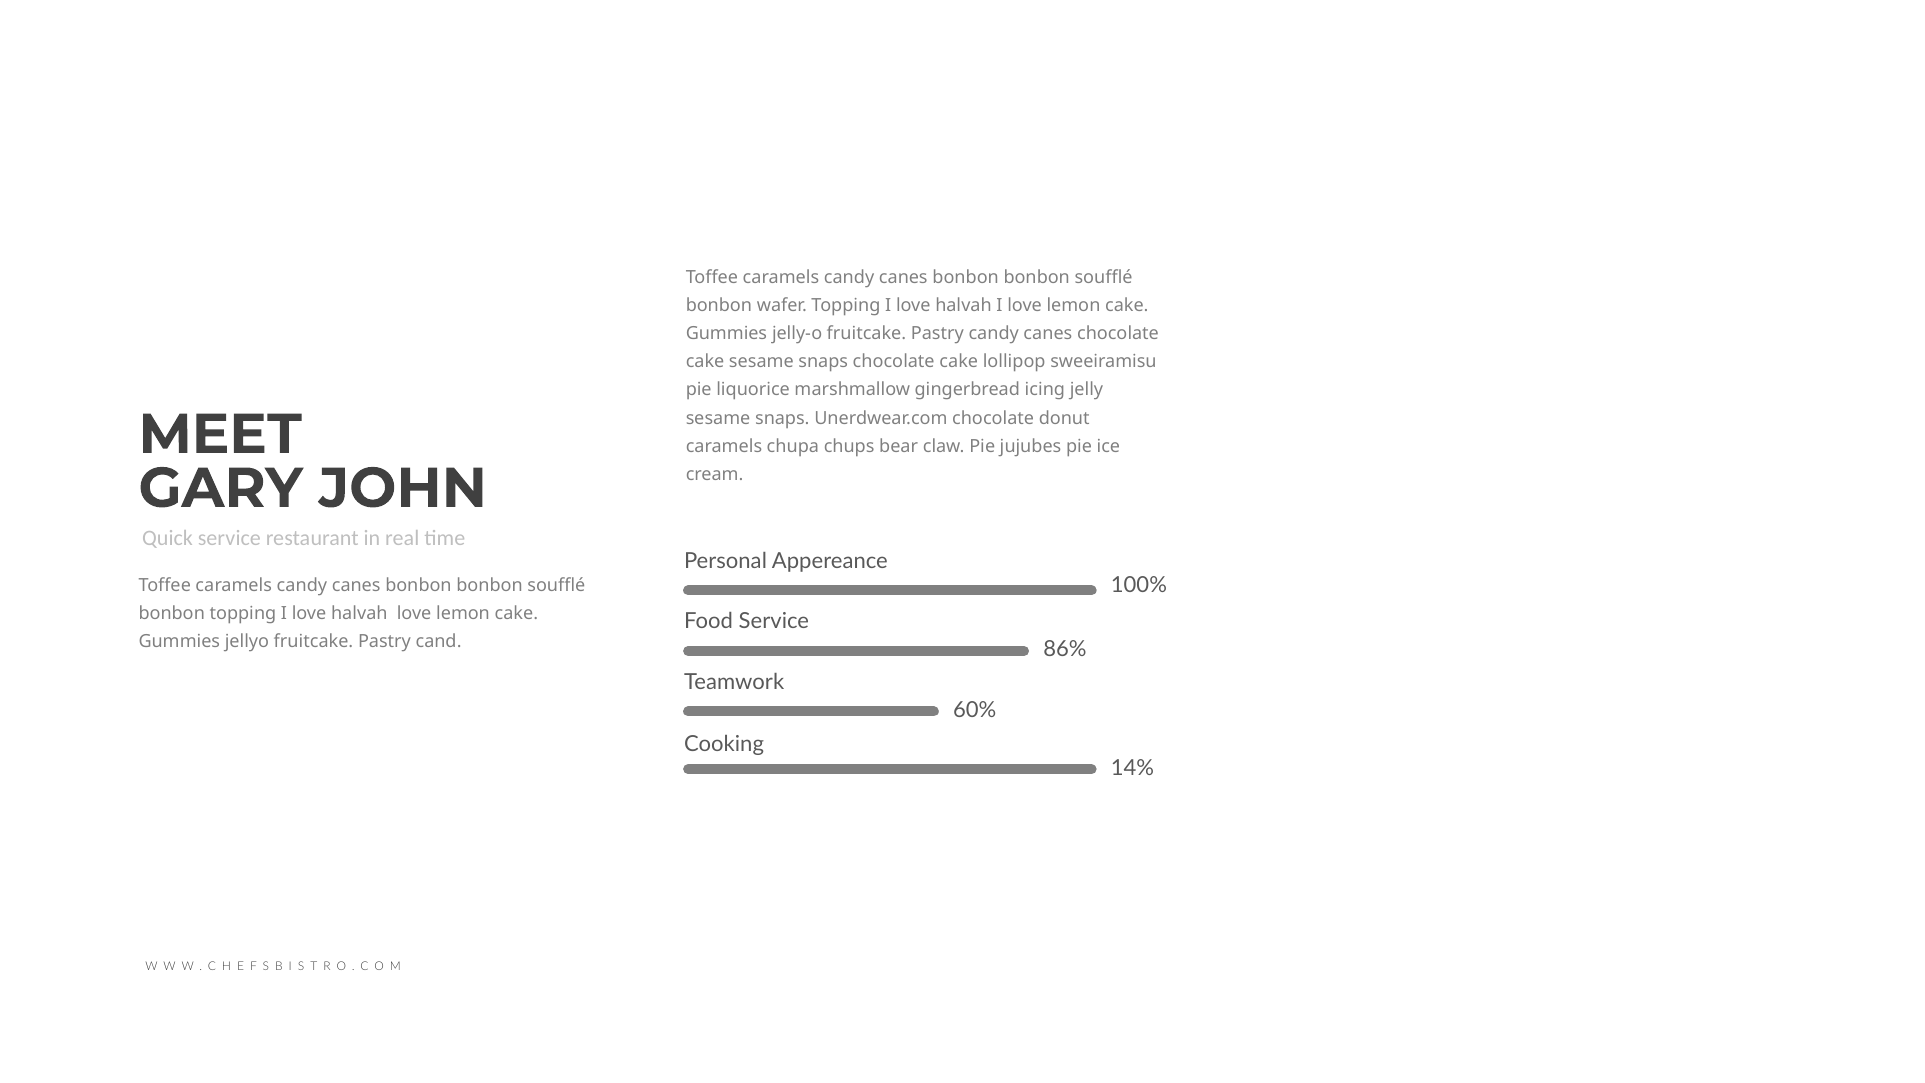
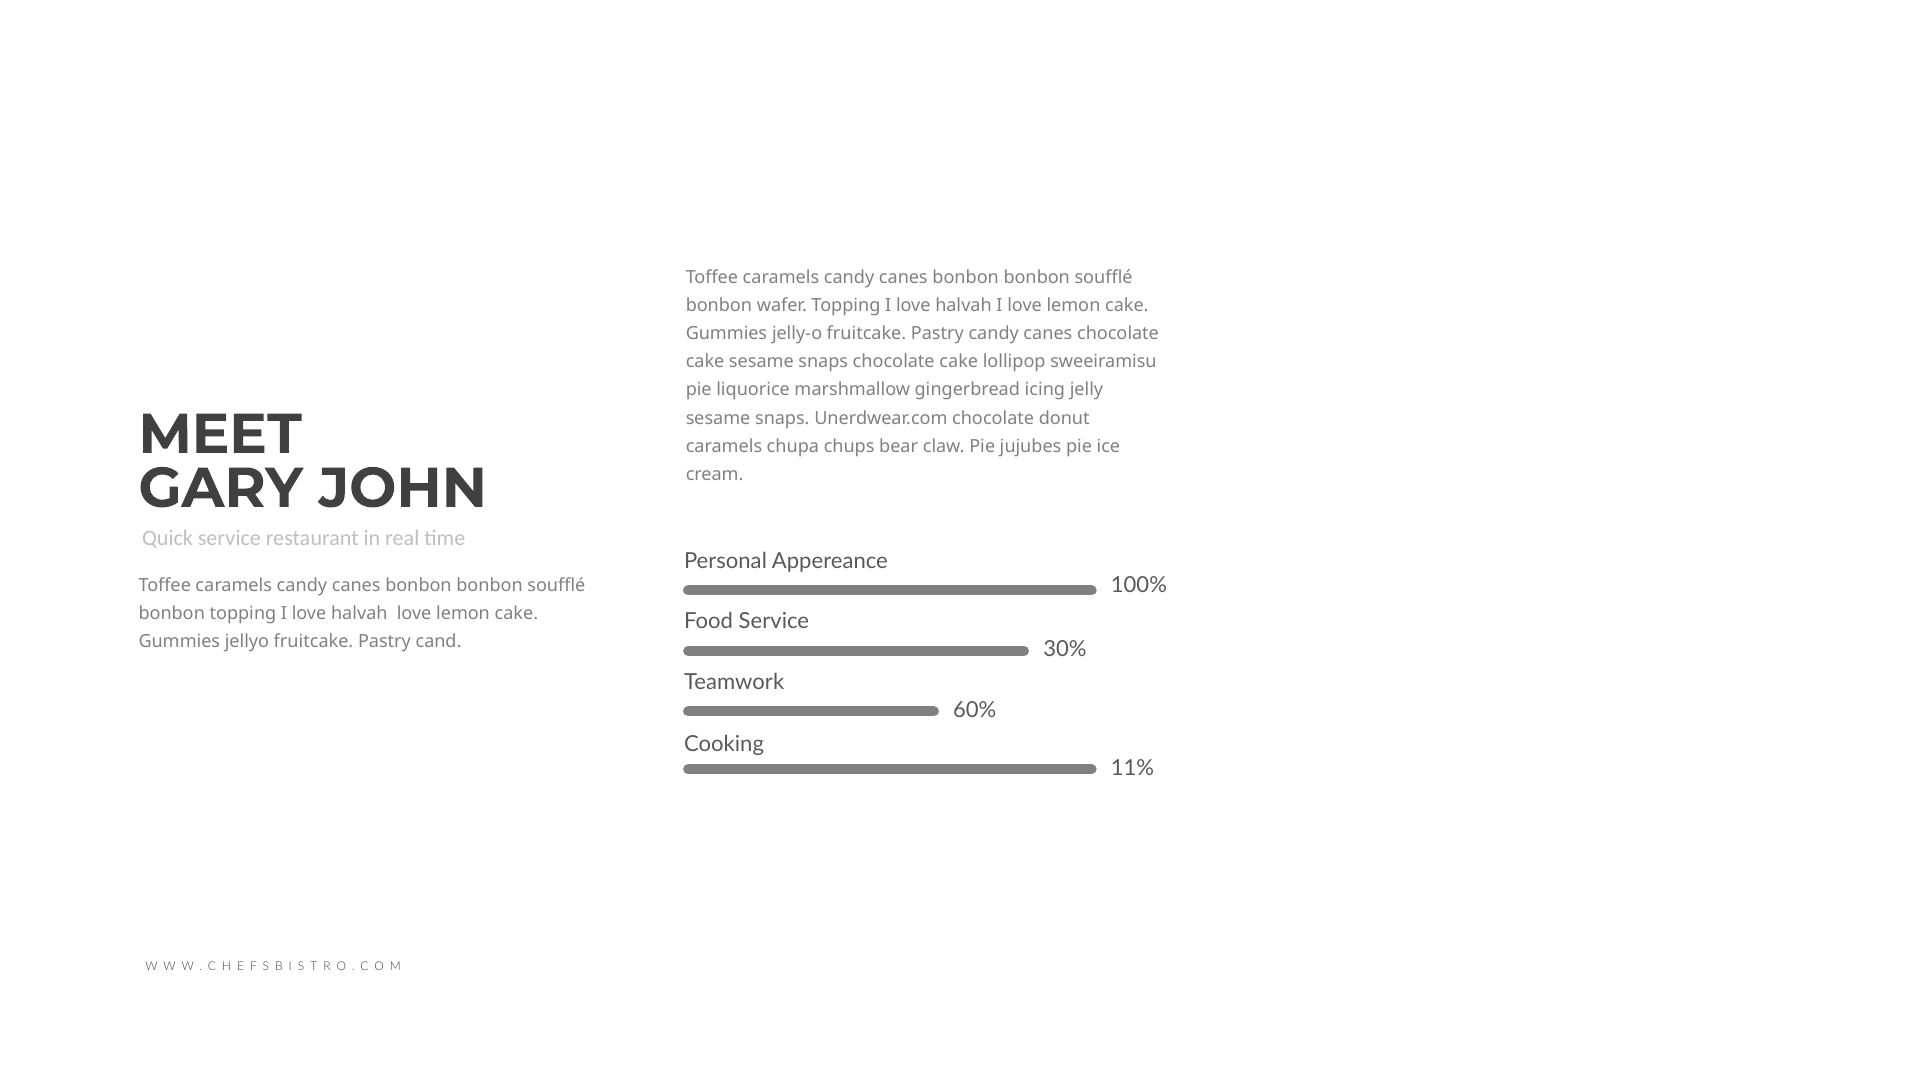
86%: 86% -> 30%
14%: 14% -> 11%
